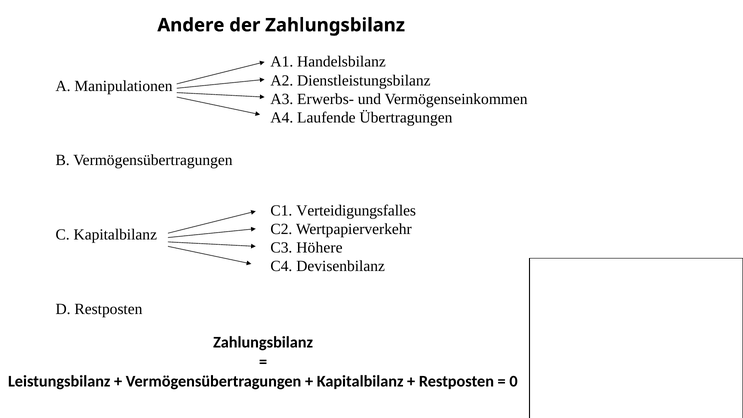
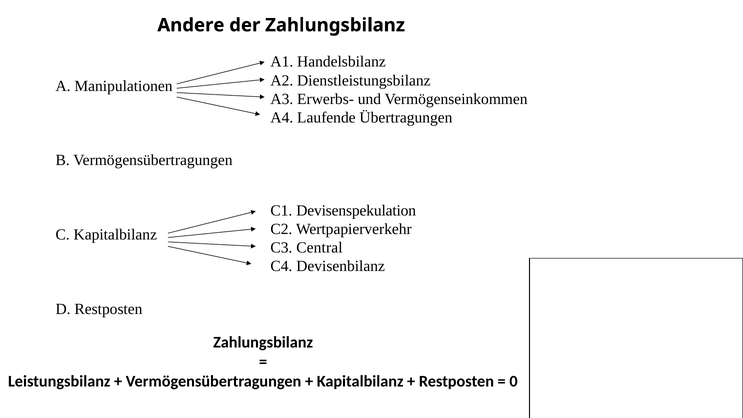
Verteidigungsfalles: Verteidigungsfalles -> Devisenspekulation
Höhere: Höhere -> Central
